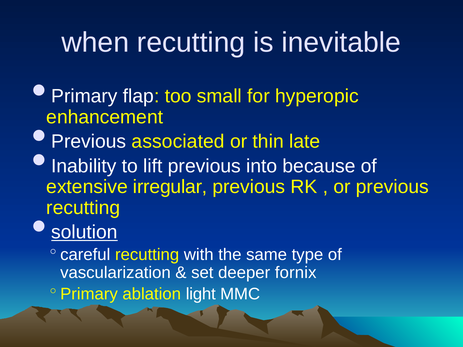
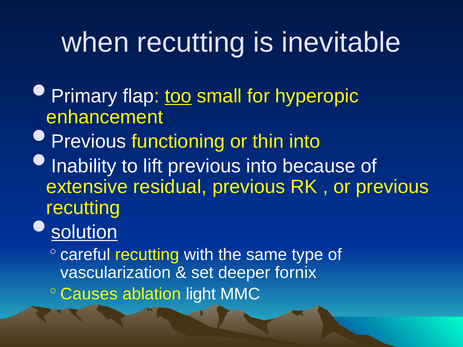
too underline: none -> present
associated: associated -> functioning
thin late: late -> into
irregular: irregular -> residual
Primary at (89, 294): Primary -> Causes
